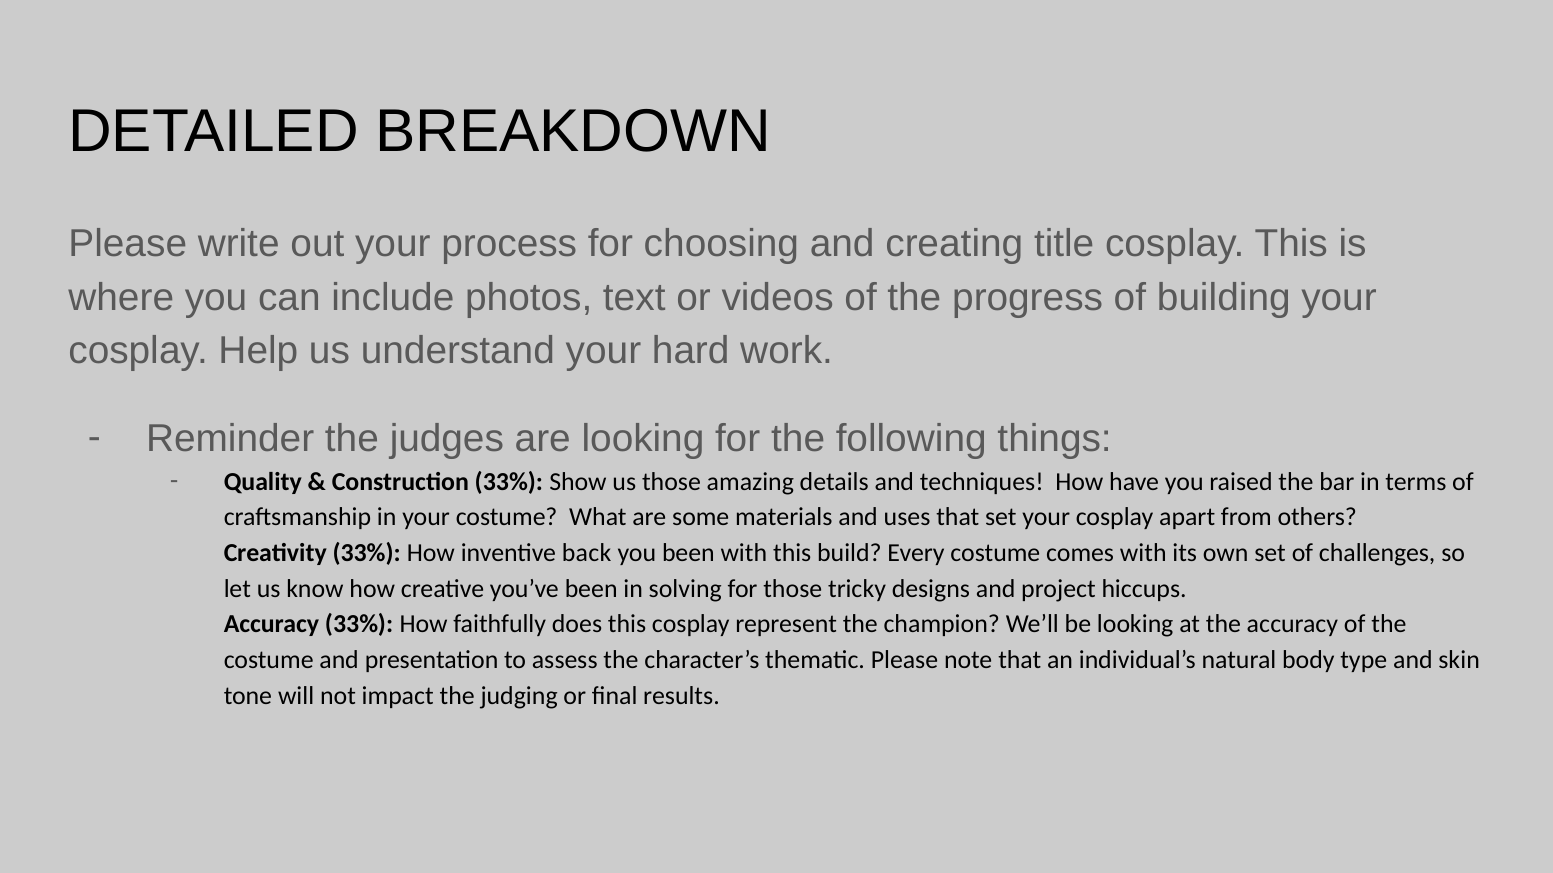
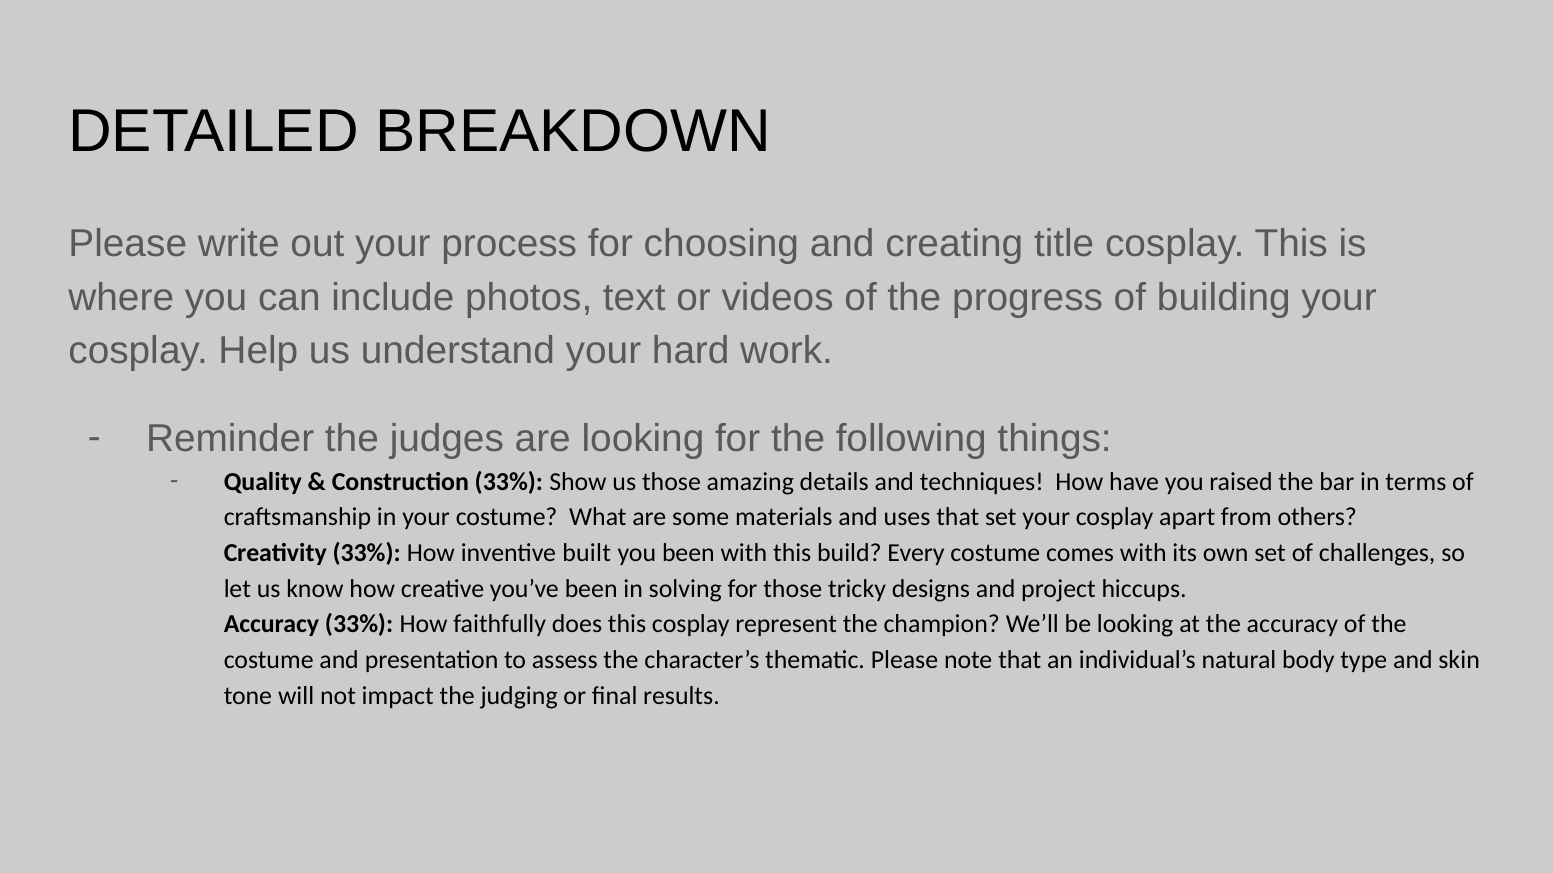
back: back -> built
